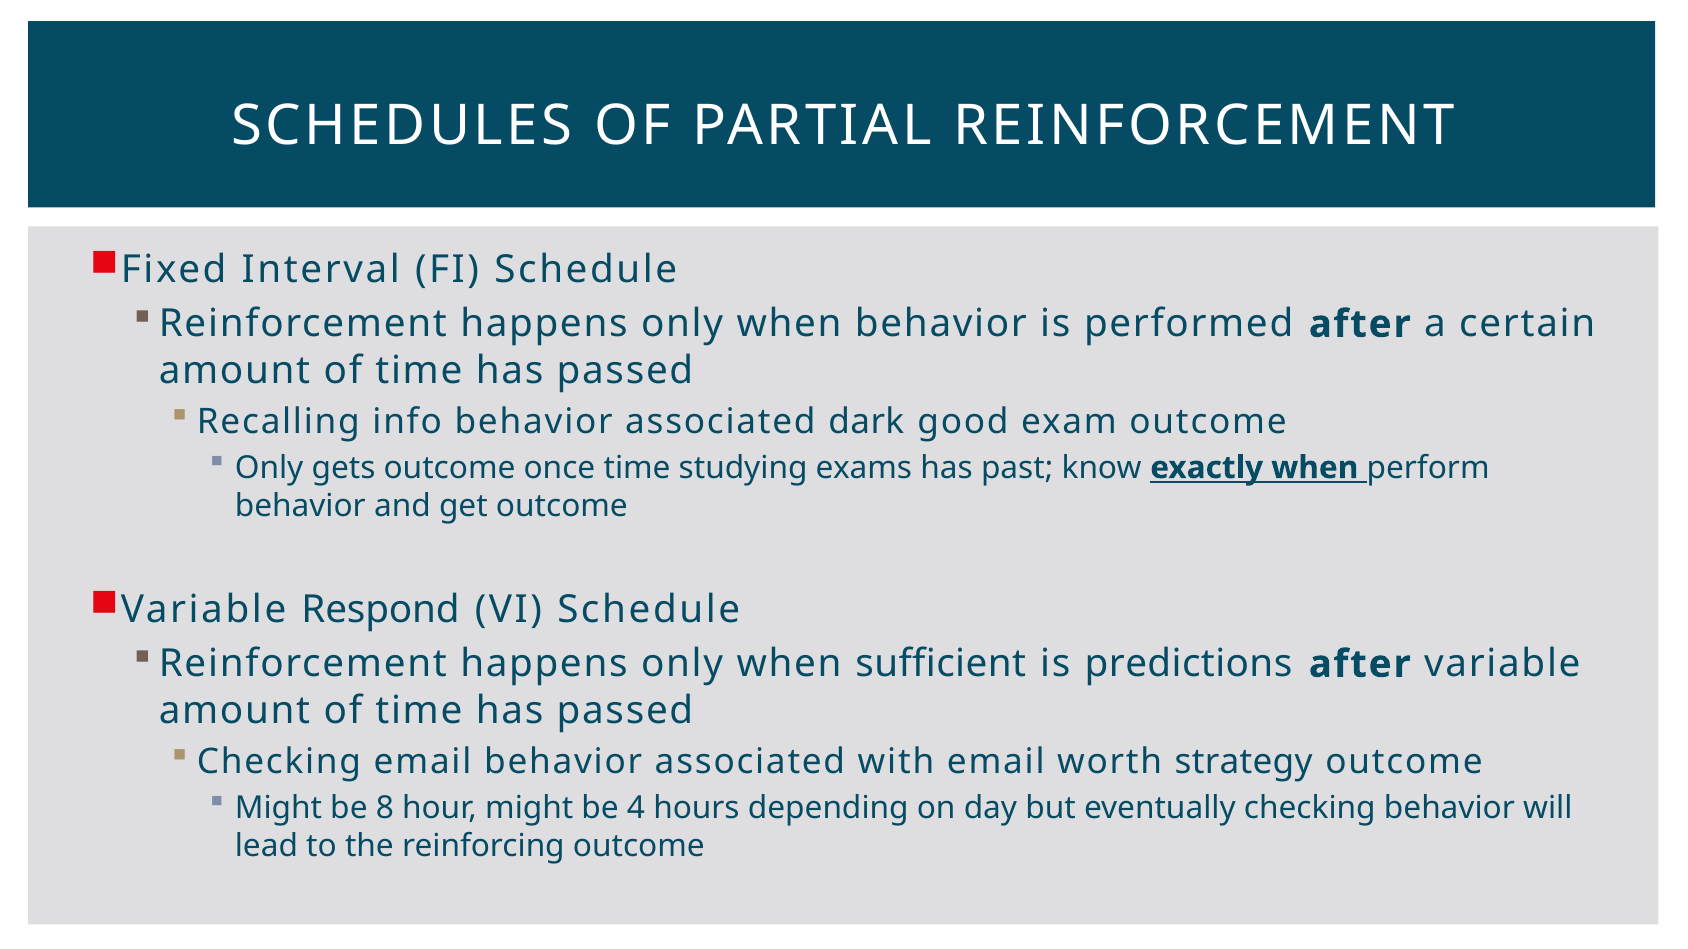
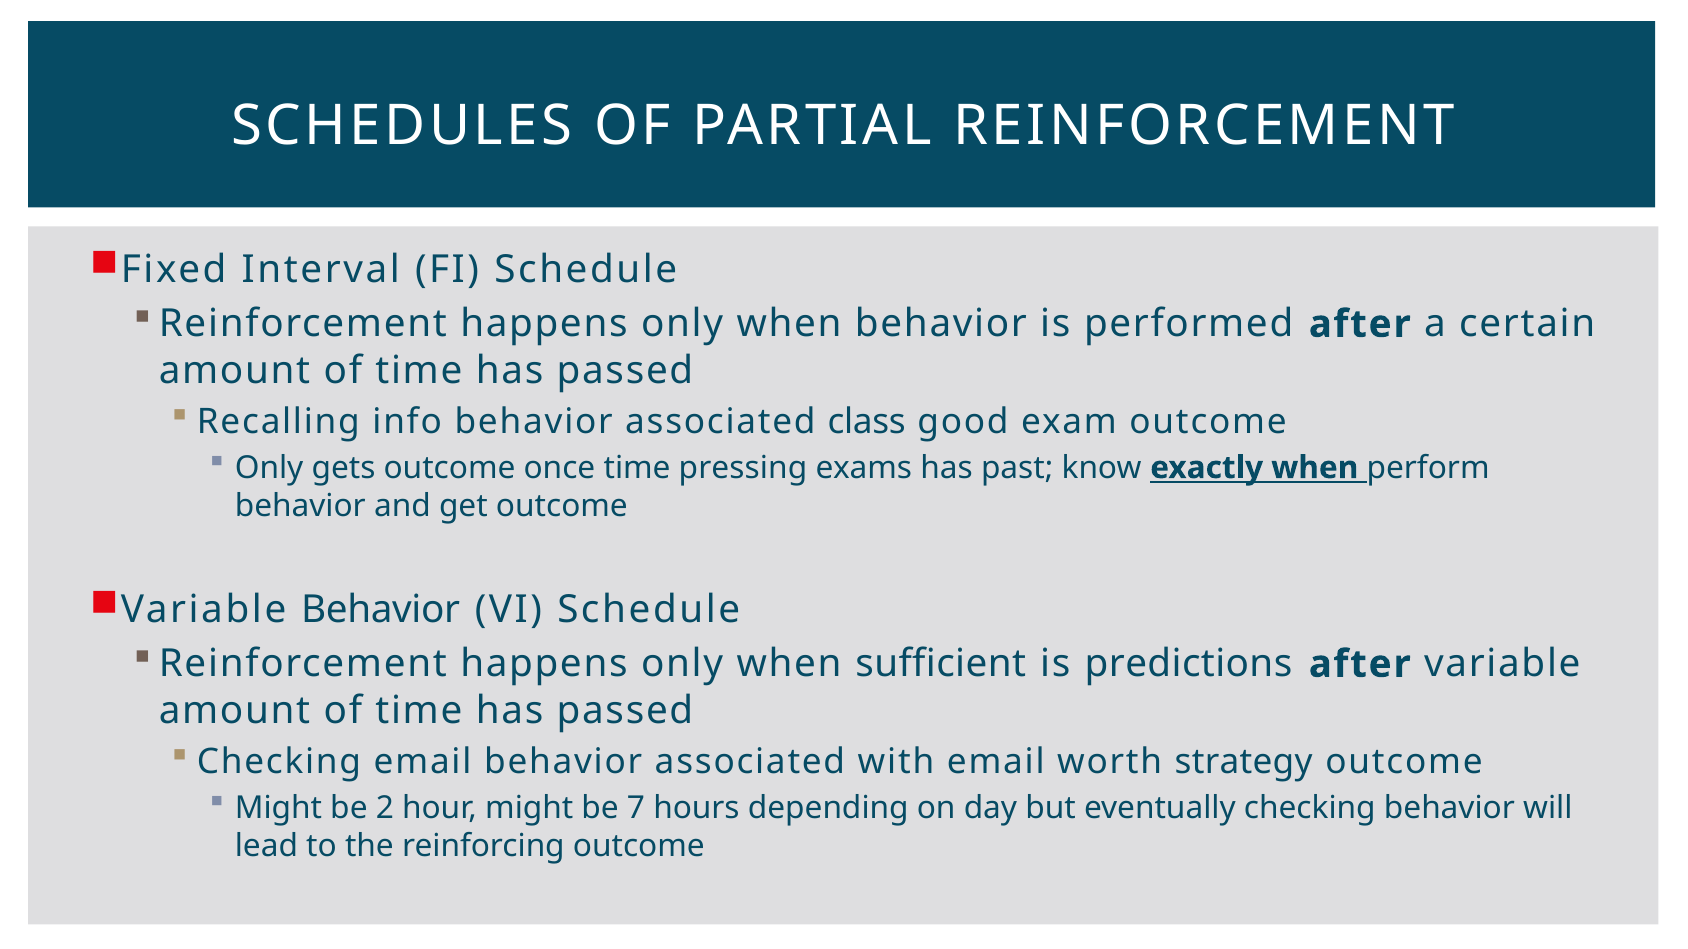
dark: dark -> class
studying: studying -> pressing
Variable Respond: Respond -> Behavior
8: 8 -> 2
4: 4 -> 7
